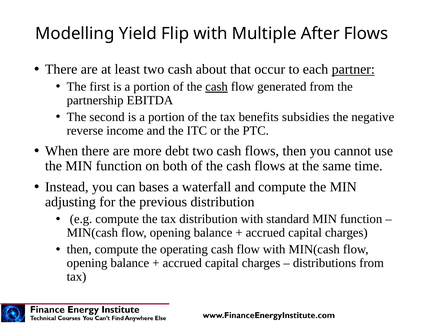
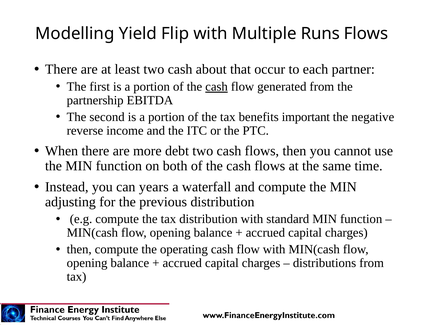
After: After -> Runs
partner underline: present -> none
subsidies: subsidies -> important
bases: bases -> years
